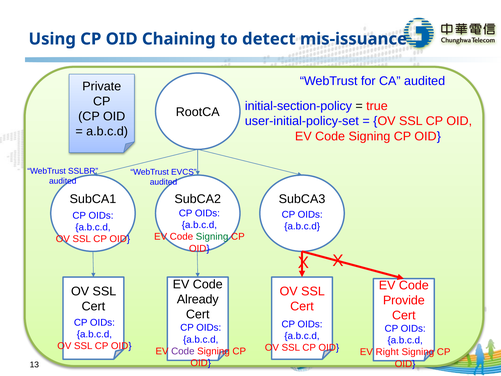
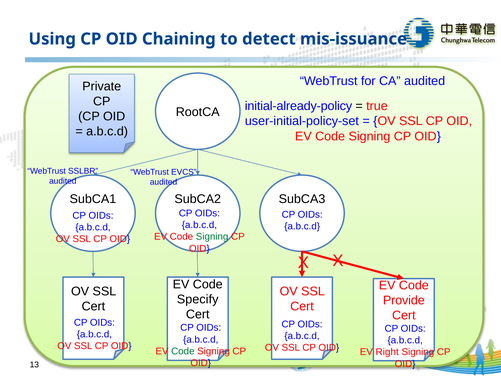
initial-section-policy: initial-section-policy -> initial-already-policy
Already: Already -> Specify
Code at (183, 351) colour: purple -> green
